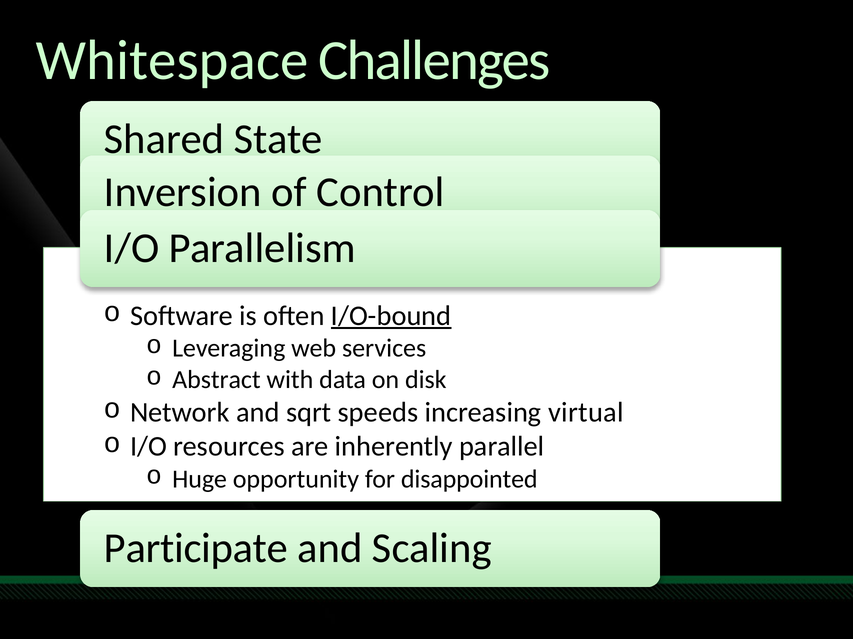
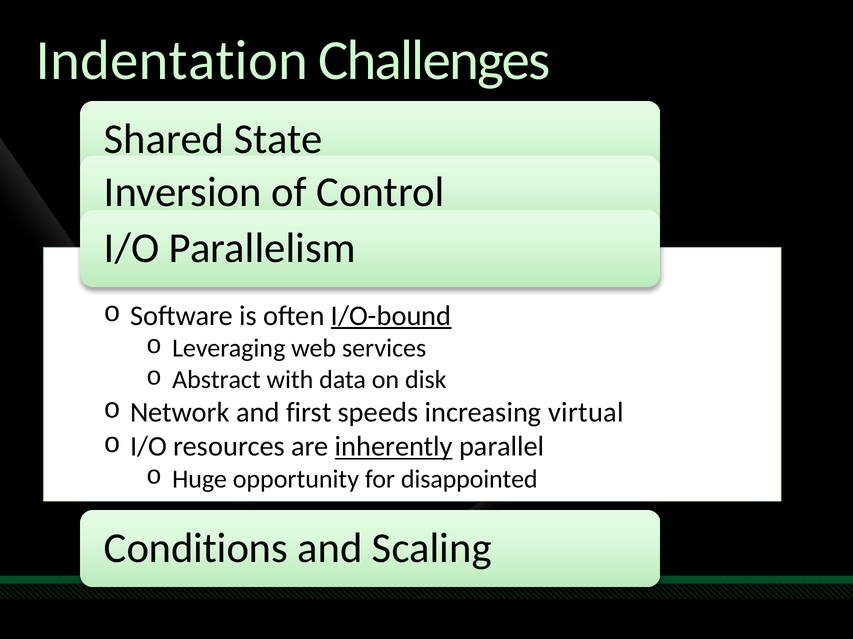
Whitespace: Whitespace -> Indentation
sqrt: sqrt -> first
inherently underline: none -> present
Participate: Participate -> Conditions
